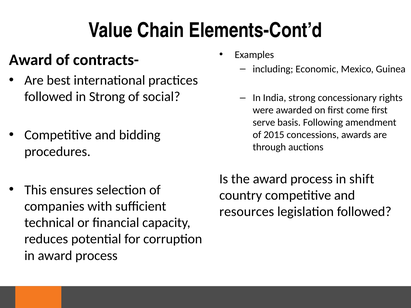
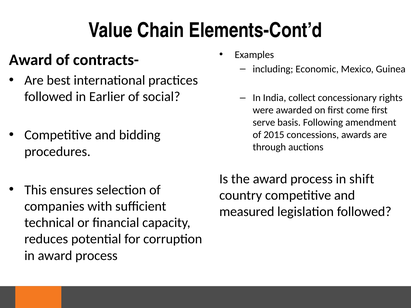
in Strong: Strong -> Earlier
India strong: strong -> collect
resources: resources -> measured
